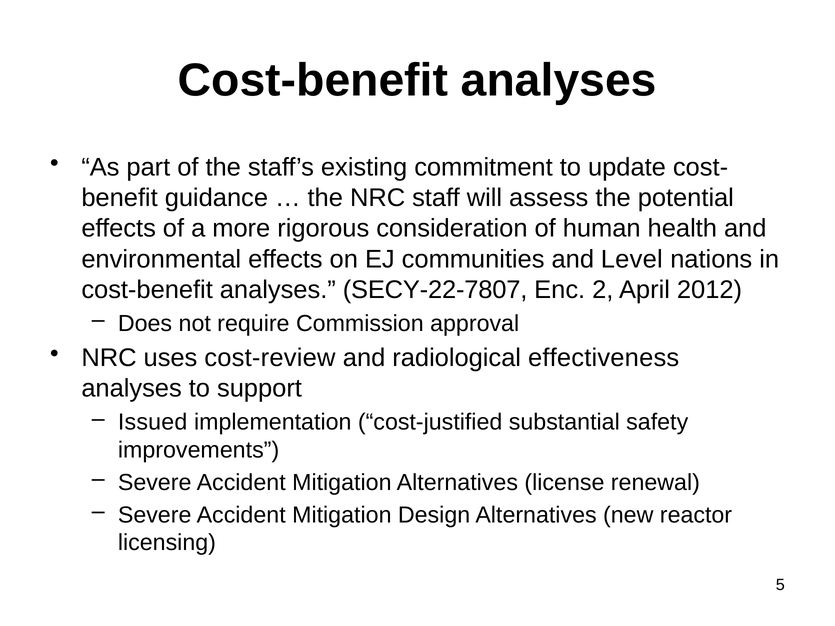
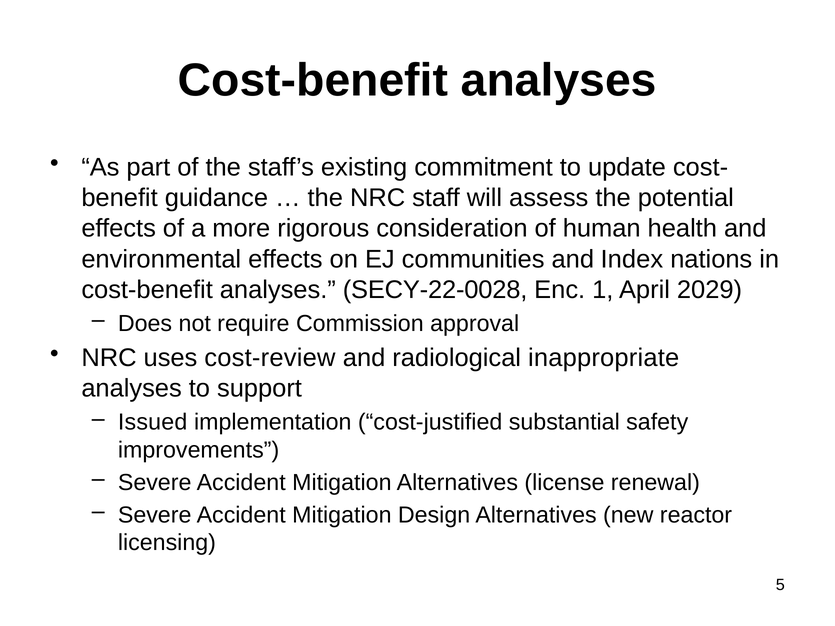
Level: Level -> Index
SECY-22-7807: SECY-22-7807 -> SECY-22-0028
2: 2 -> 1
2012: 2012 -> 2029
effectiveness: effectiveness -> inappropriate
